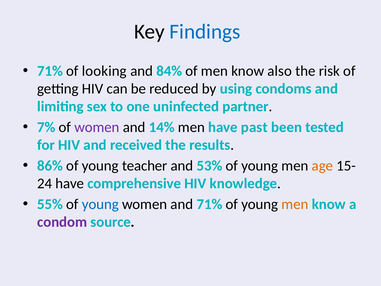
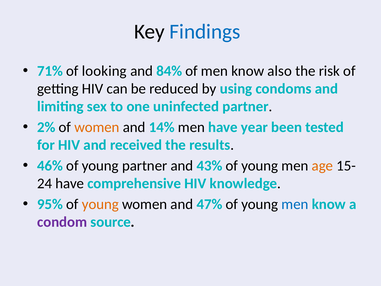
7%: 7% -> 2%
women at (97, 127) colour: purple -> orange
past: past -> year
86%: 86% -> 46%
young teacher: teacher -> partner
53%: 53% -> 43%
55%: 55% -> 95%
young at (100, 204) colour: blue -> orange
and 71%: 71% -> 47%
men at (295, 204) colour: orange -> blue
